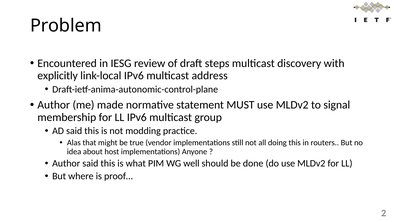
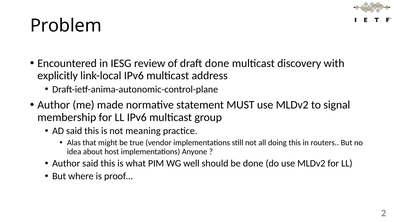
draft steps: steps -> done
modding: modding -> meaning
